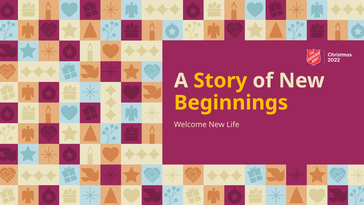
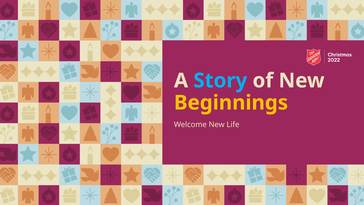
Story colour: yellow -> light blue
